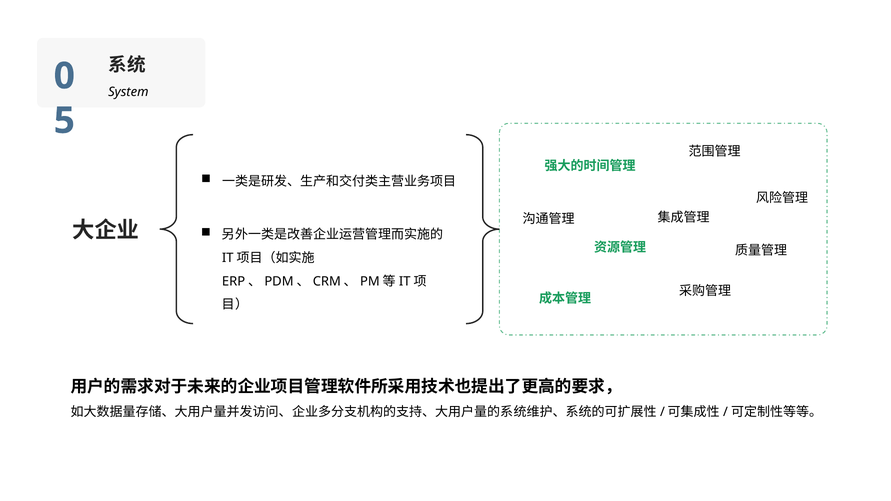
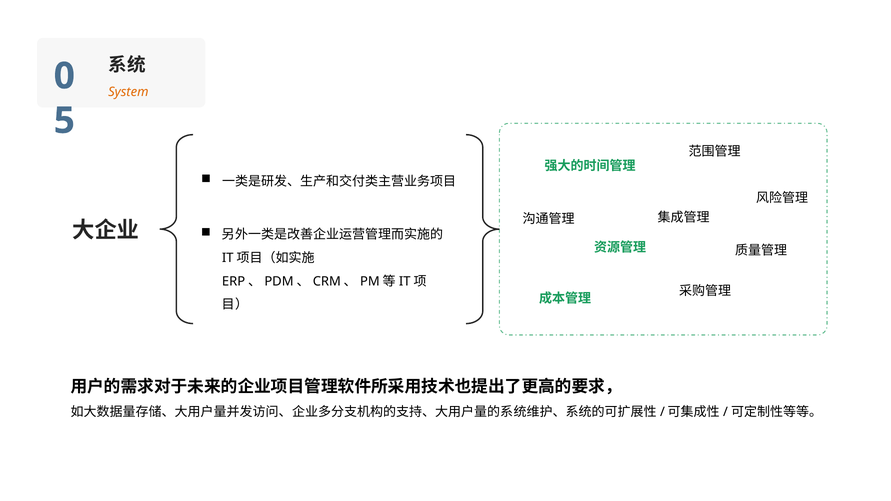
System colour: black -> orange
